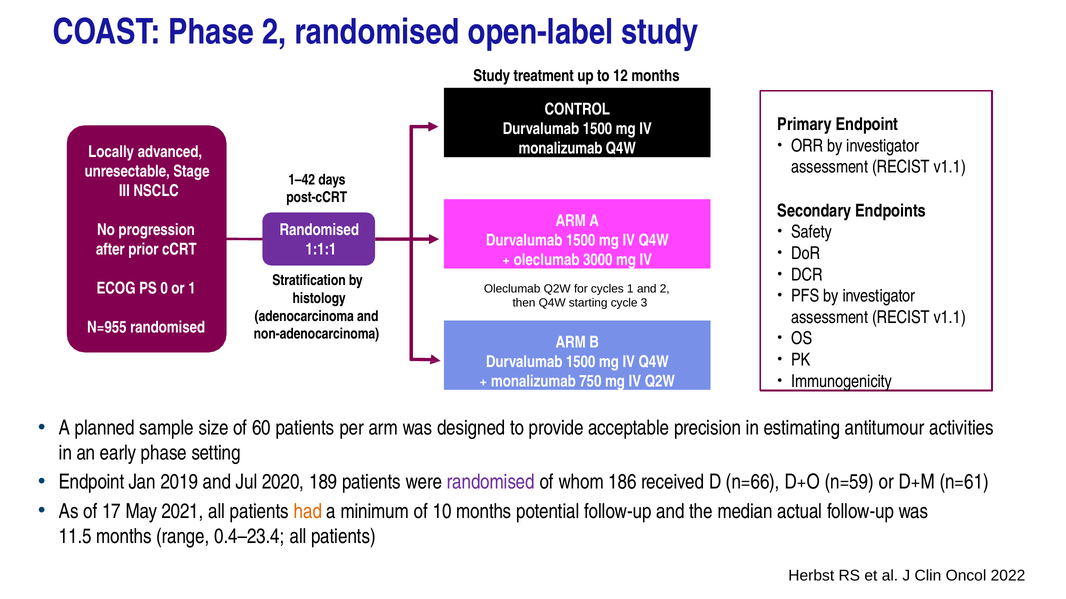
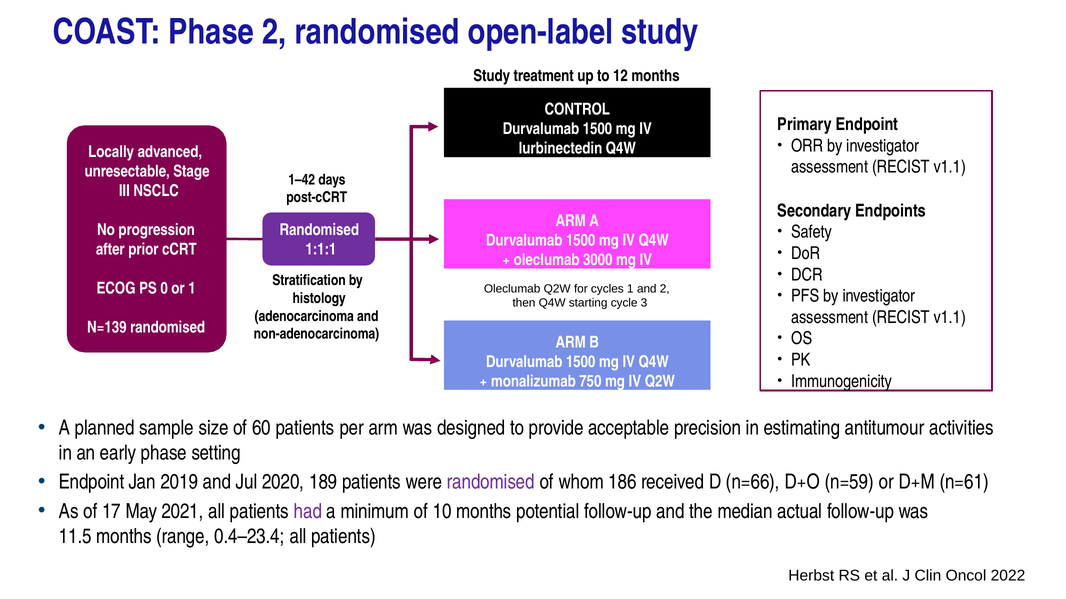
monalizumab at (561, 149): monalizumab -> lurbinectedin
N=955: N=955 -> N=139
had colour: orange -> purple
